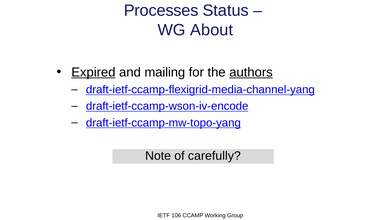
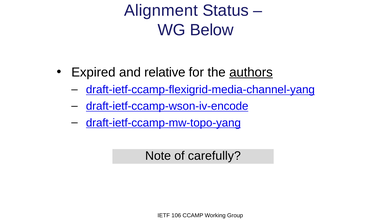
Processes: Processes -> Alignment
About: About -> Below
Expired underline: present -> none
mailing: mailing -> relative
